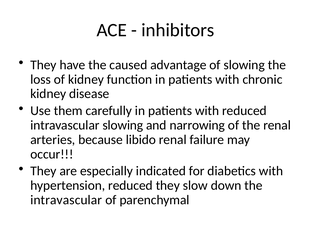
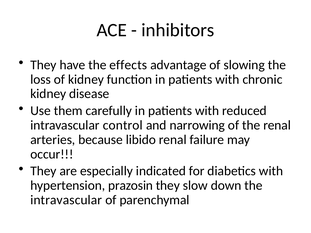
caused: caused -> effects
intravascular slowing: slowing -> control
hypertension reduced: reduced -> prazosin
